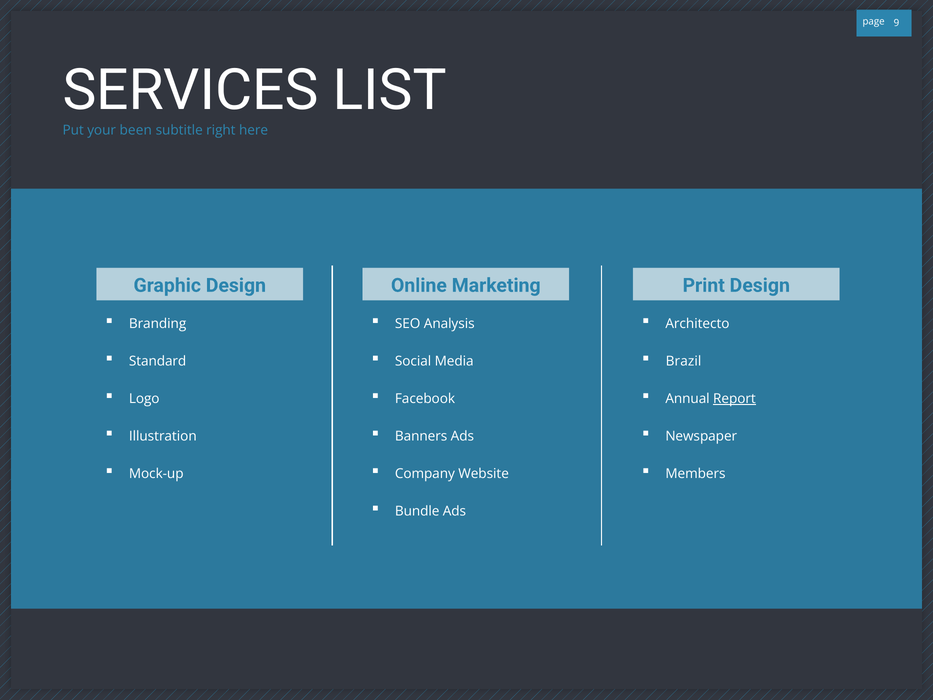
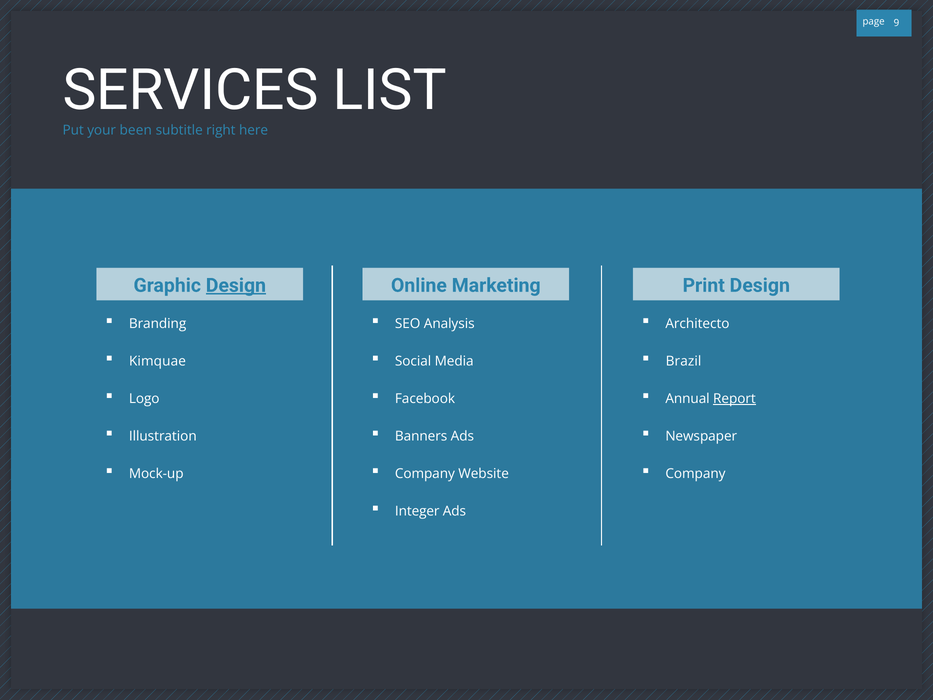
Design at (236, 285) underline: none -> present
Standard: Standard -> Kimquae
Members at (695, 474): Members -> Company
Bundle: Bundle -> Integer
